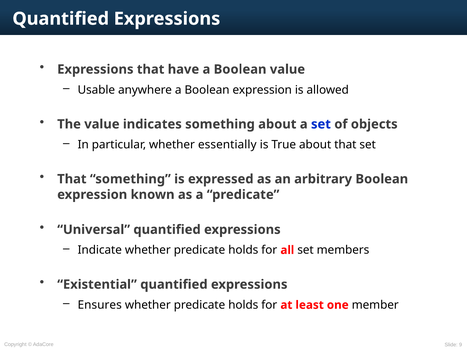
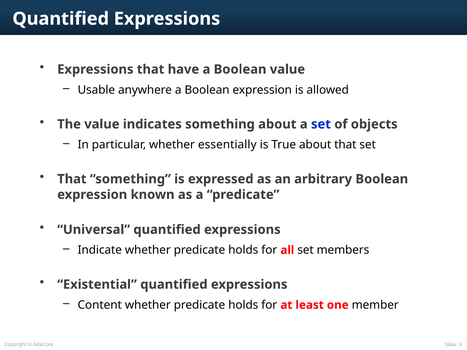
Ensures: Ensures -> Content
